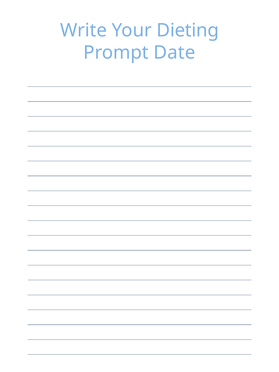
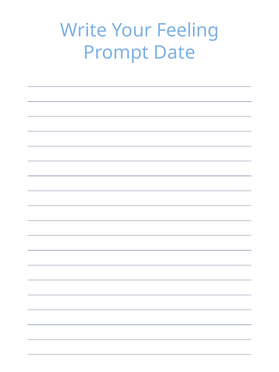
Dieting: Dieting -> Feeling
